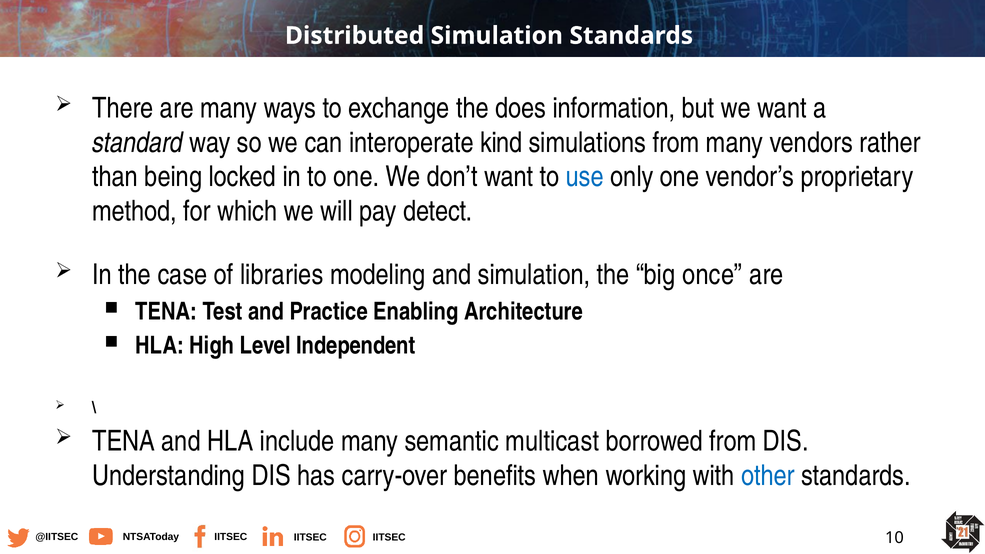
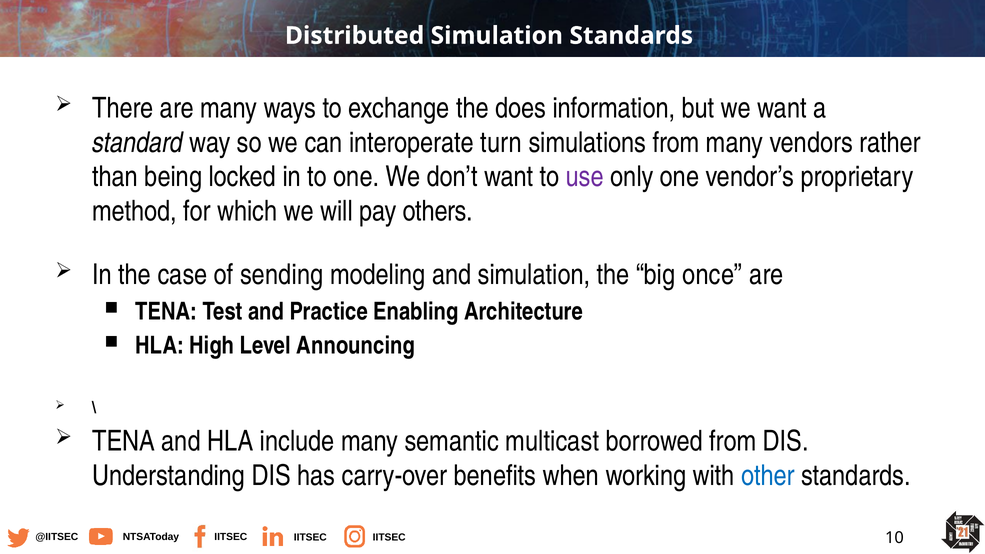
kind: kind -> turn
use colour: blue -> purple
detect: detect -> others
libraries: libraries -> sending
Independent: Independent -> Announcing
